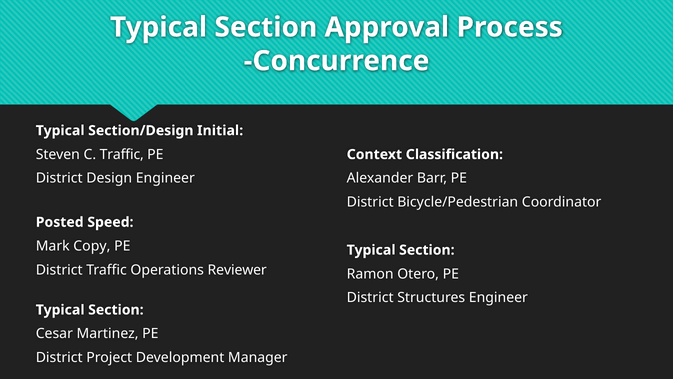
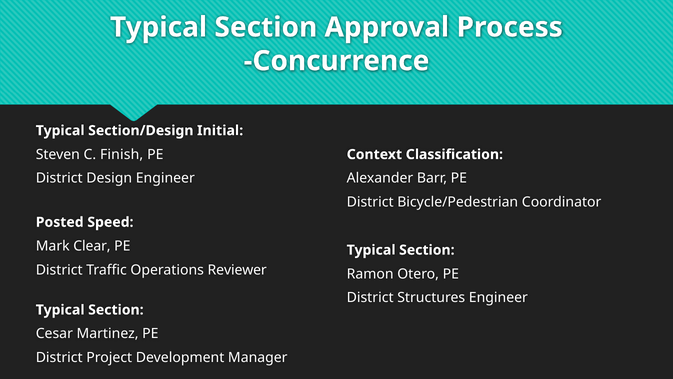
C Traffic: Traffic -> Finish
Copy: Copy -> Clear
